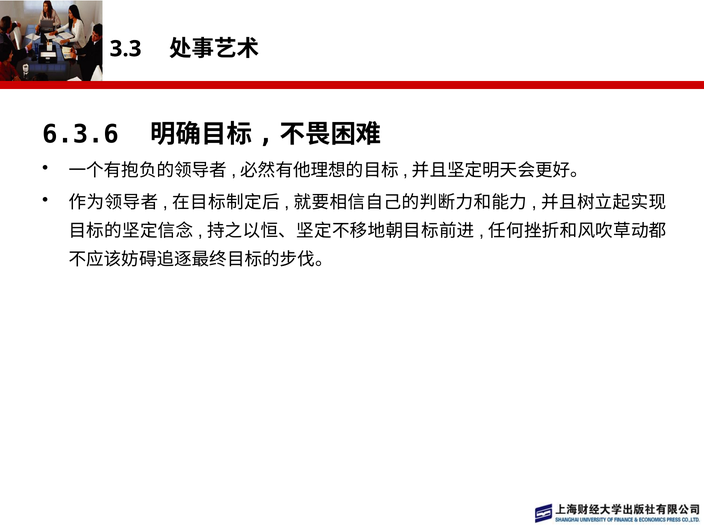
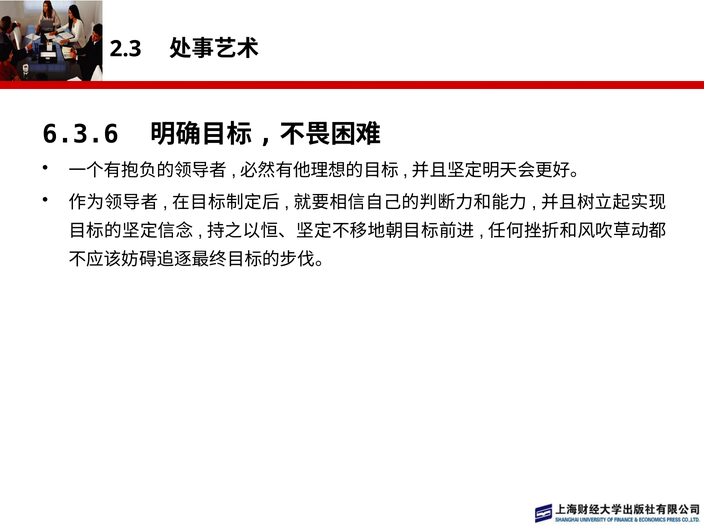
3.3: 3.3 -> 2.3
